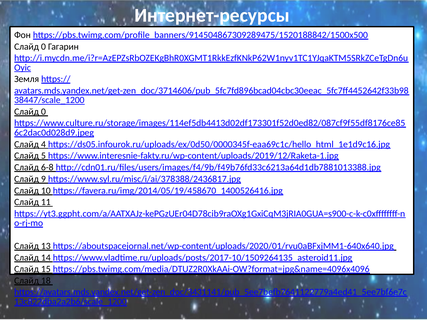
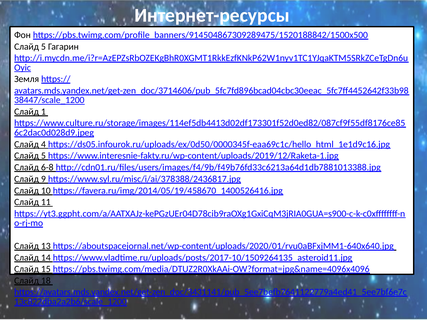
0 at (43, 47): 0 -> 5
0 at (43, 112): 0 -> 1
